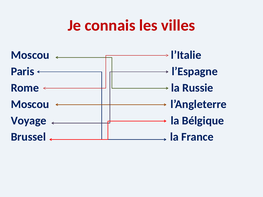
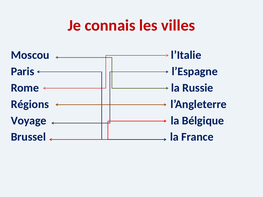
Moscou at (30, 104): Moscou -> Régions
